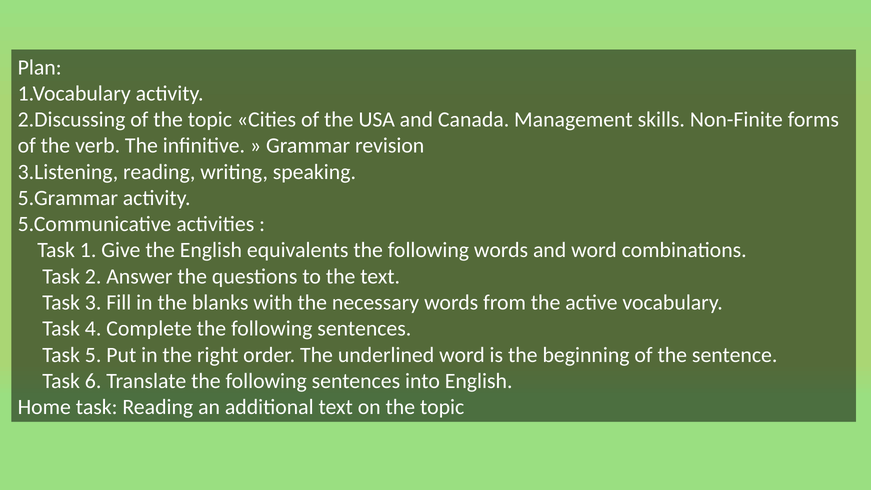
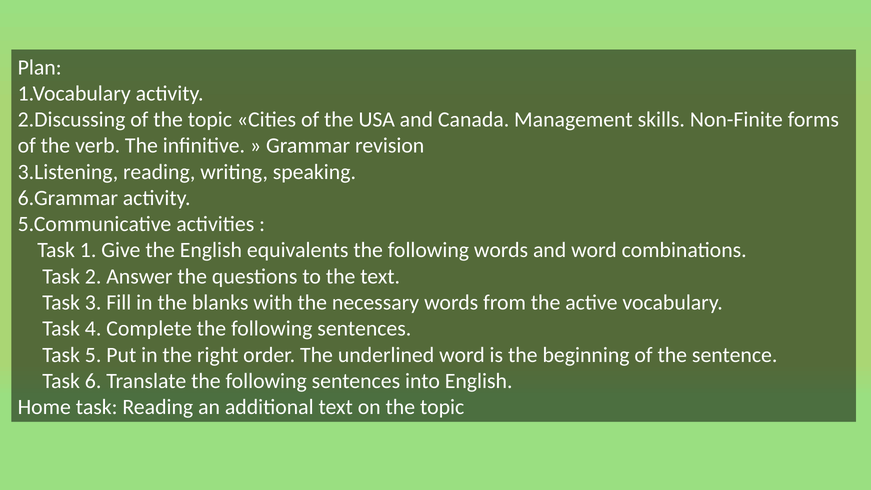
5.Grammar: 5.Grammar -> 6.Grammar
